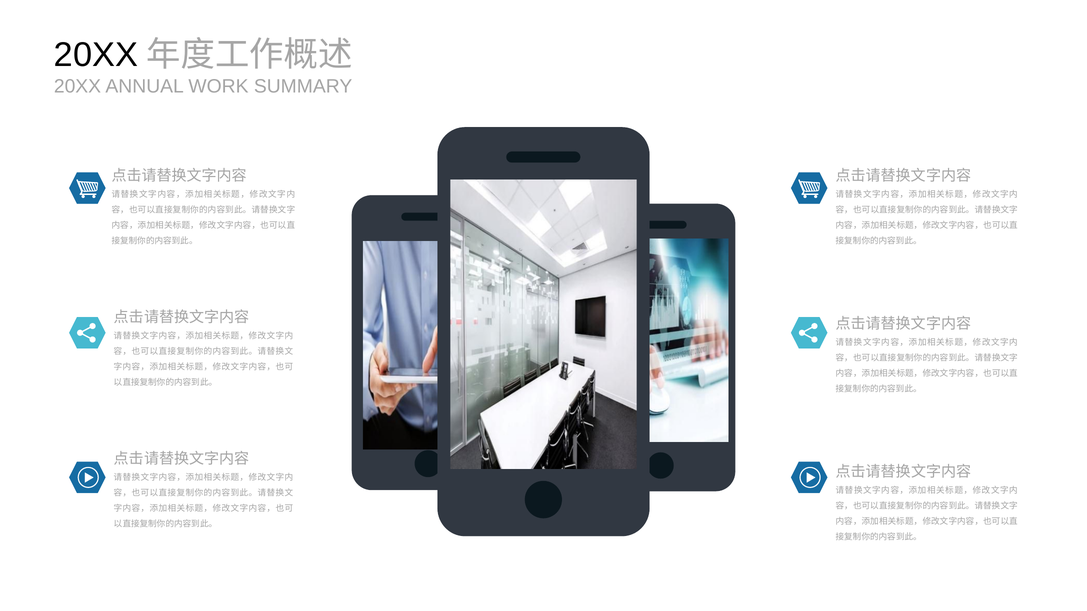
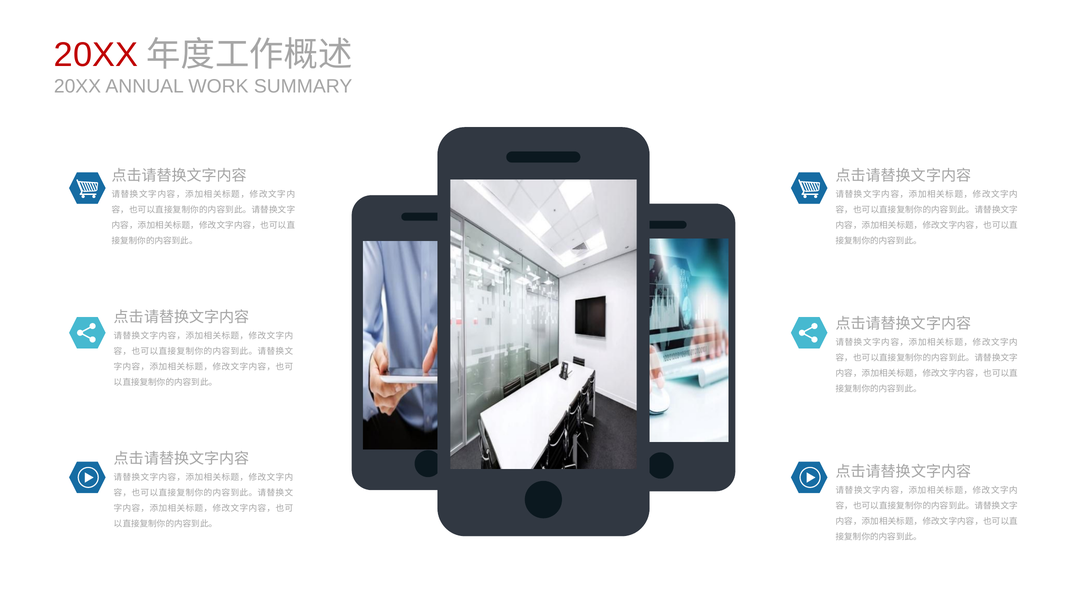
20XX at (96, 55) colour: black -> red
